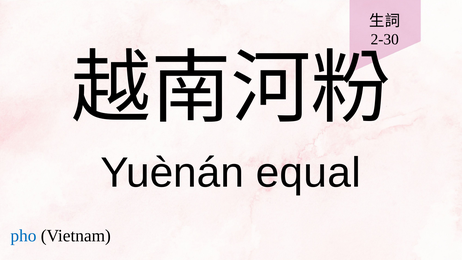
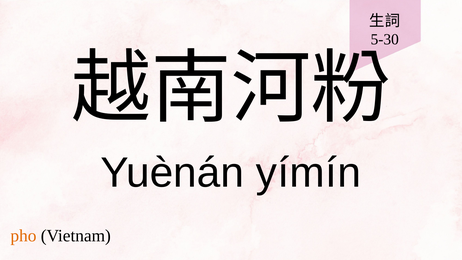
2-30: 2-30 -> 5-30
equal: equal -> yímín
pho colour: blue -> orange
